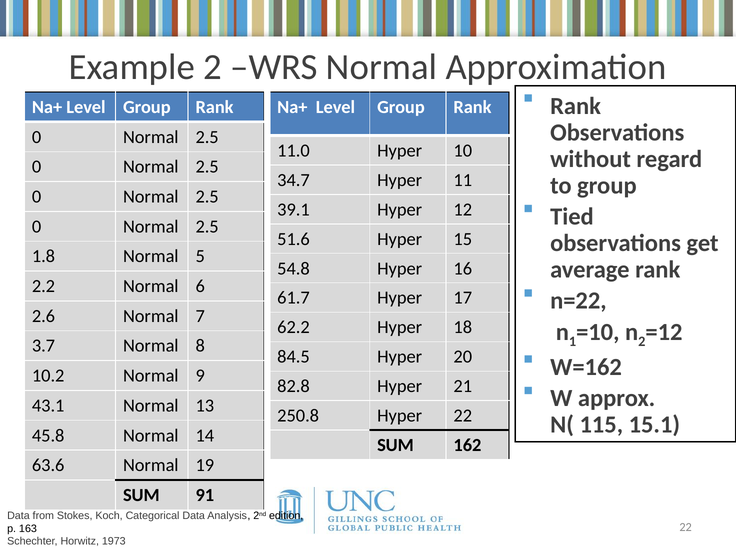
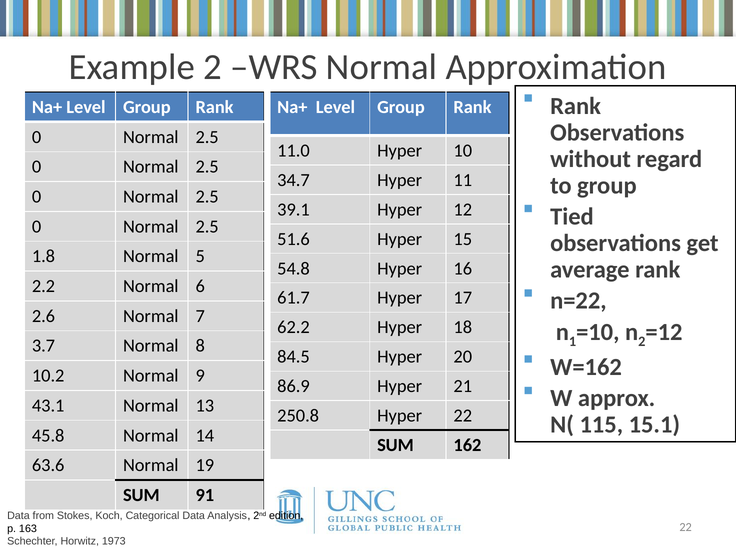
82.8: 82.8 -> 86.9
